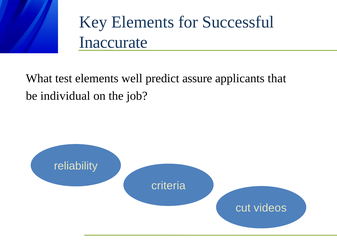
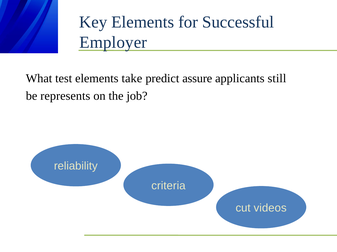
Inaccurate: Inaccurate -> Employer
well: well -> take
that: that -> still
individual: individual -> represents
